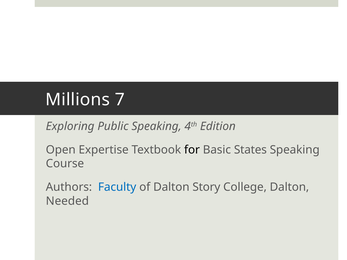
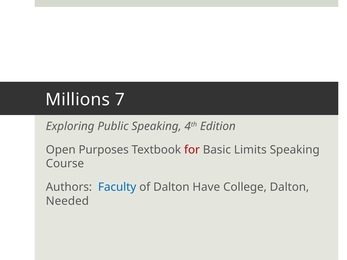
Expertise: Expertise -> Purposes
for colour: black -> red
States: States -> Limits
Story: Story -> Have
